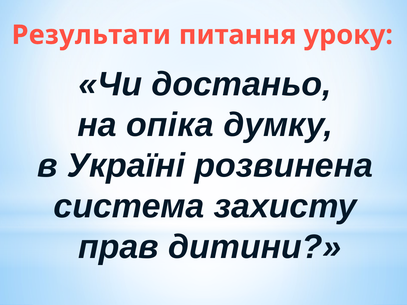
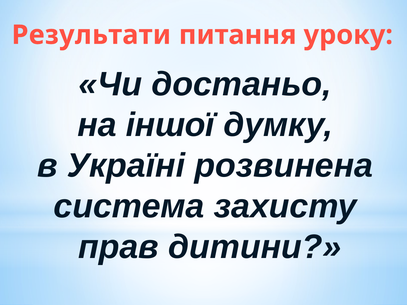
опіка: опіка -> іншої
